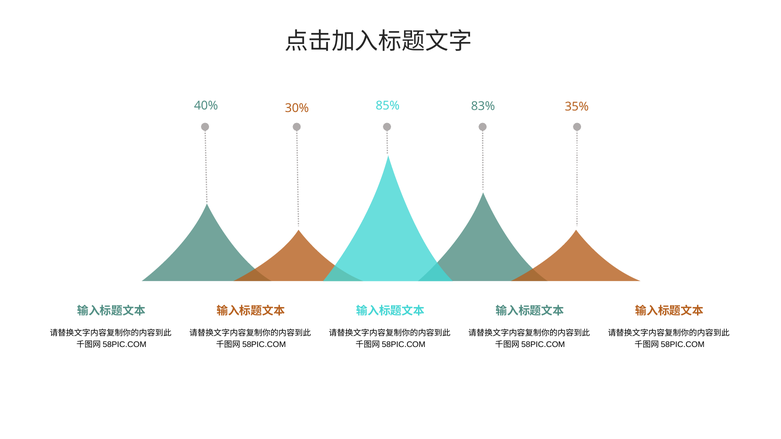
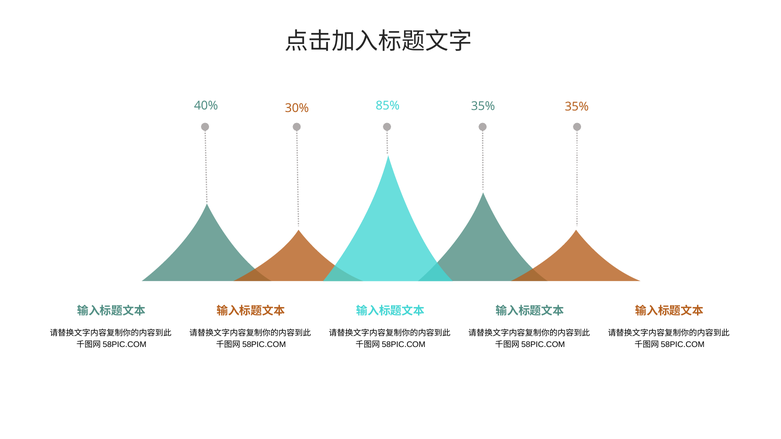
30% 83%: 83% -> 35%
